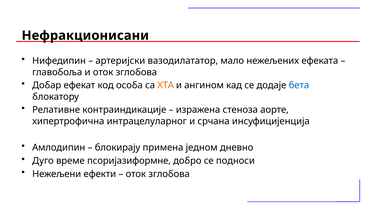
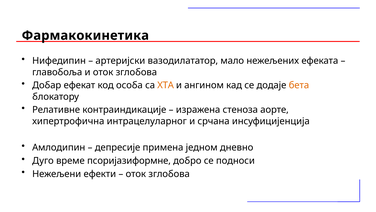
Нефракционисани: Нефракционисани -> Фармакокинетика
бета colour: blue -> orange
блокирају: блокирају -> депресије
